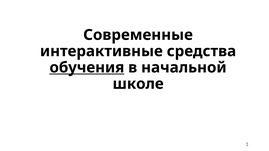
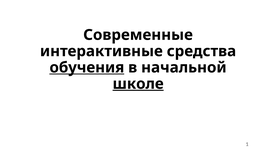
школе underline: none -> present
